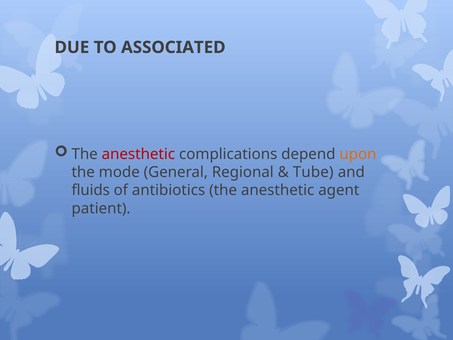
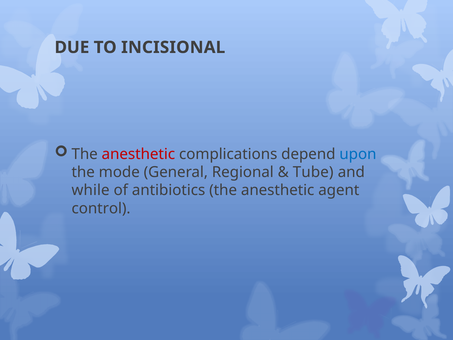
ASSOCIATED: ASSOCIATED -> INCISIONAL
upon colour: orange -> blue
fluids: fluids -> while
patient: patient -> control
